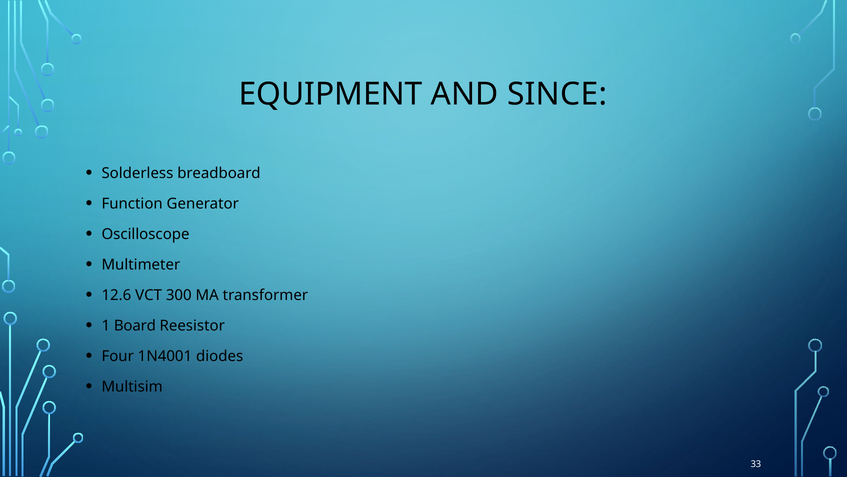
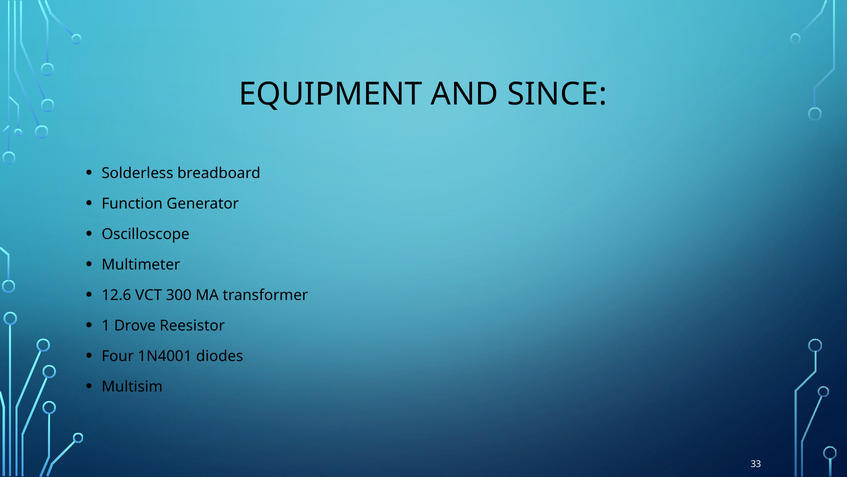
Board: Board -> Drove
